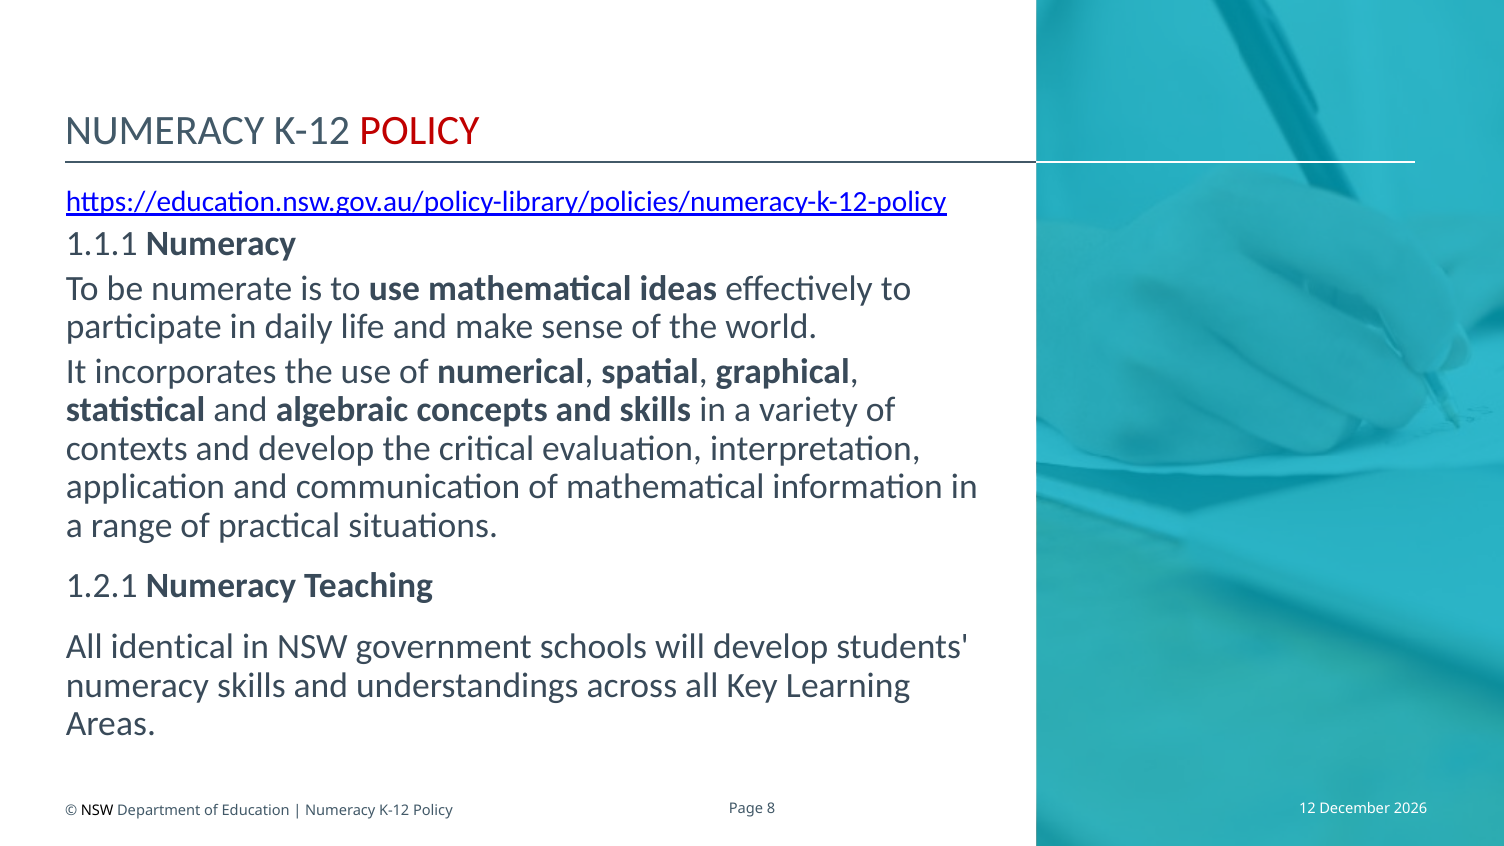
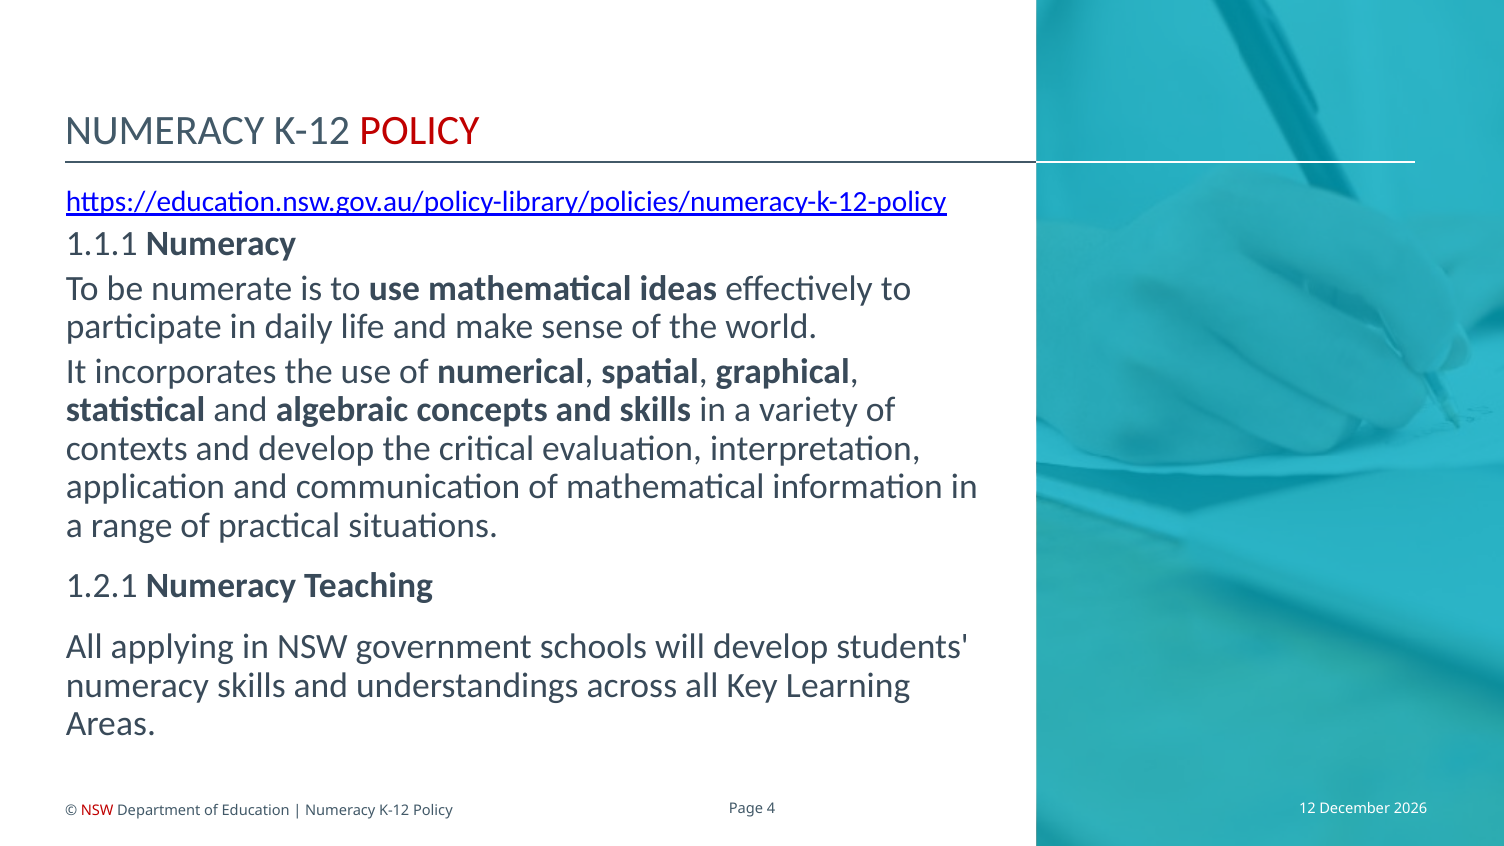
identical: identical -> applying
NSW at (97, 811) colour: black -> red
8: 8 -> 4
